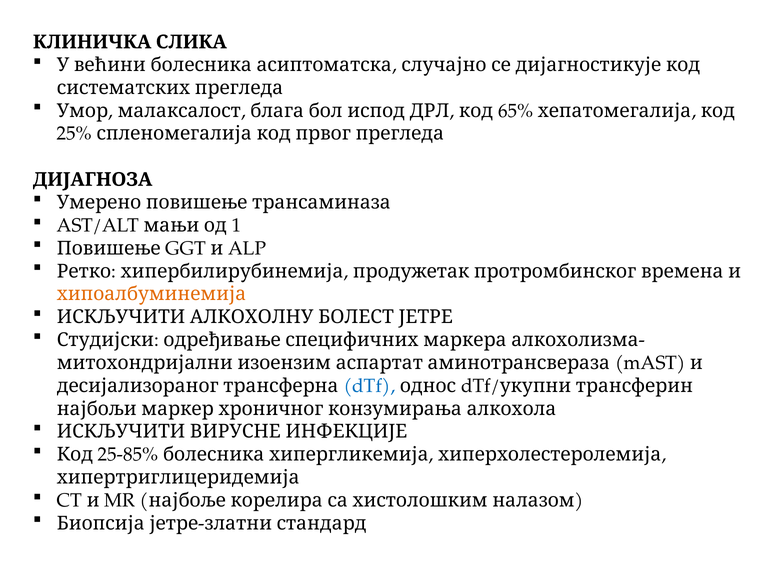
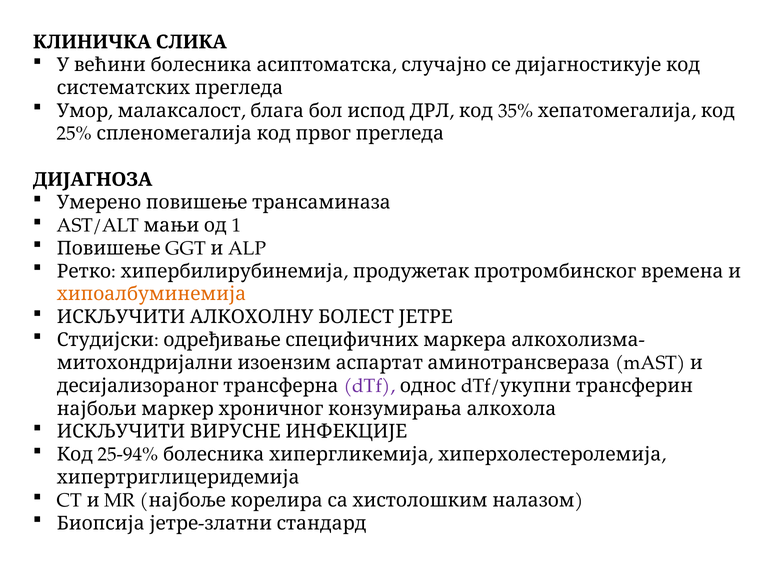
65%: 65% -> 35%
dTf colour: blue -> purple
25-85%: 25-85% -> 25-94%
